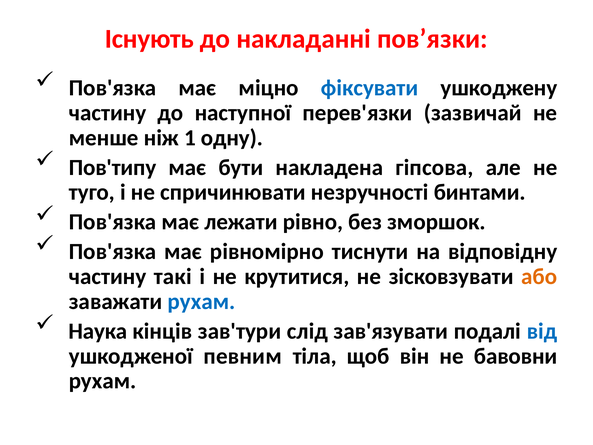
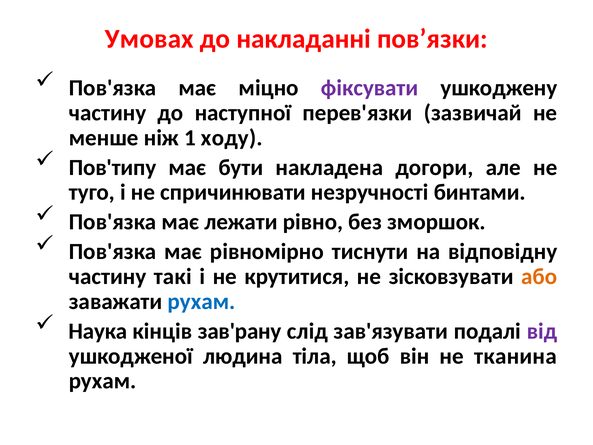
Існують: Існують -> Умовах
фіксувати colour: blue -> purple
одну: одну -> ходу
гіпсова: гіпсова -> догори
зав'тури: зав'тури -> зав'рану
від colour: blue -> purple
певним: певним -> людина
бавовни: бавовни -> тканина
